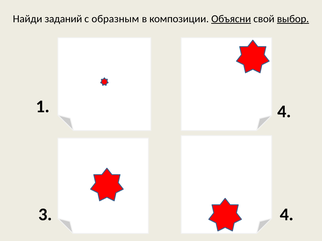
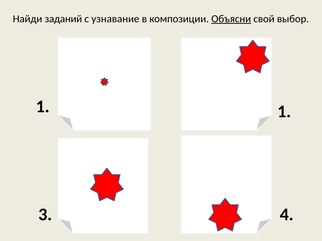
образным: образным -> узнавание
выбор underline: present -> none
1 4: 4 -> 1
